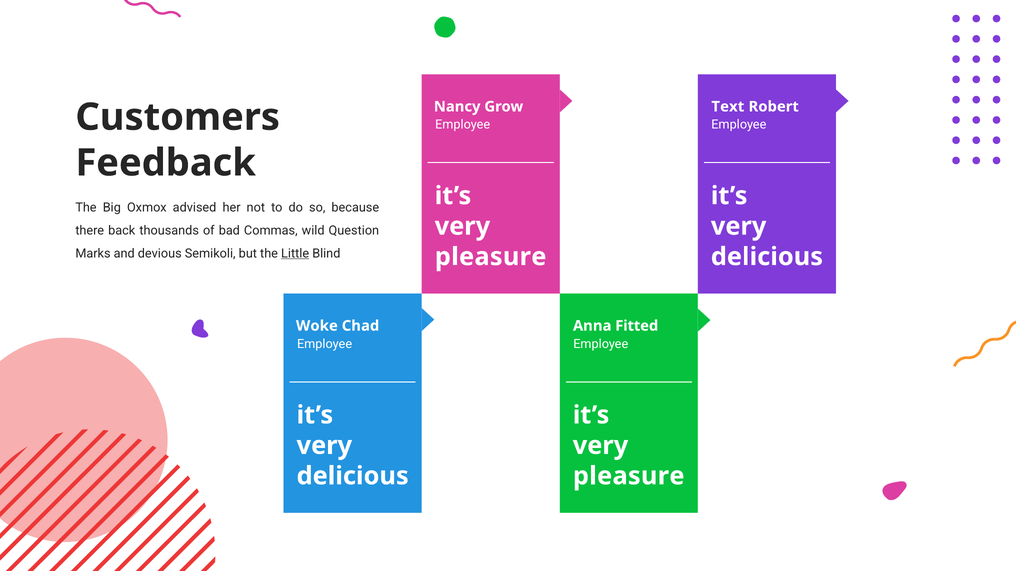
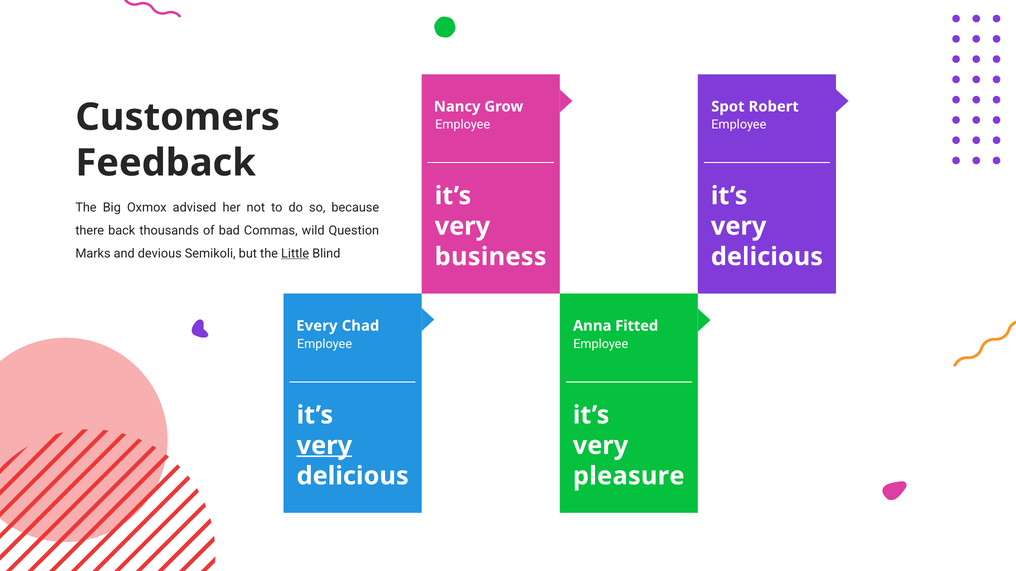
Text: Text -> Spot
pleasure at (491, 257): pleasure -> business
Woke: Woke -> Every
very at (324, 446) underline: none -> present
